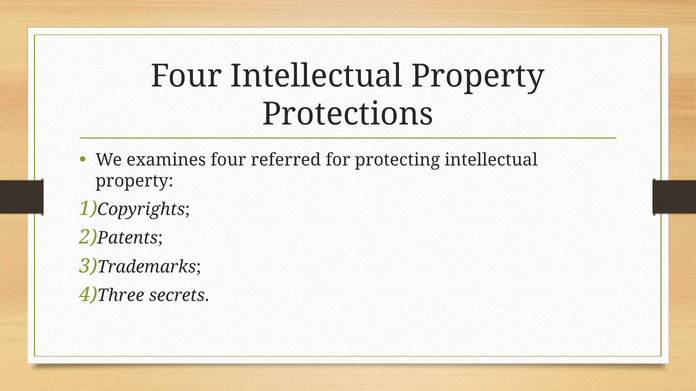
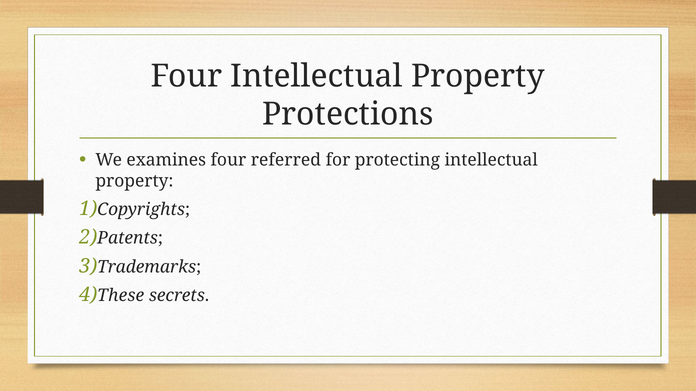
Three: Three -> These
